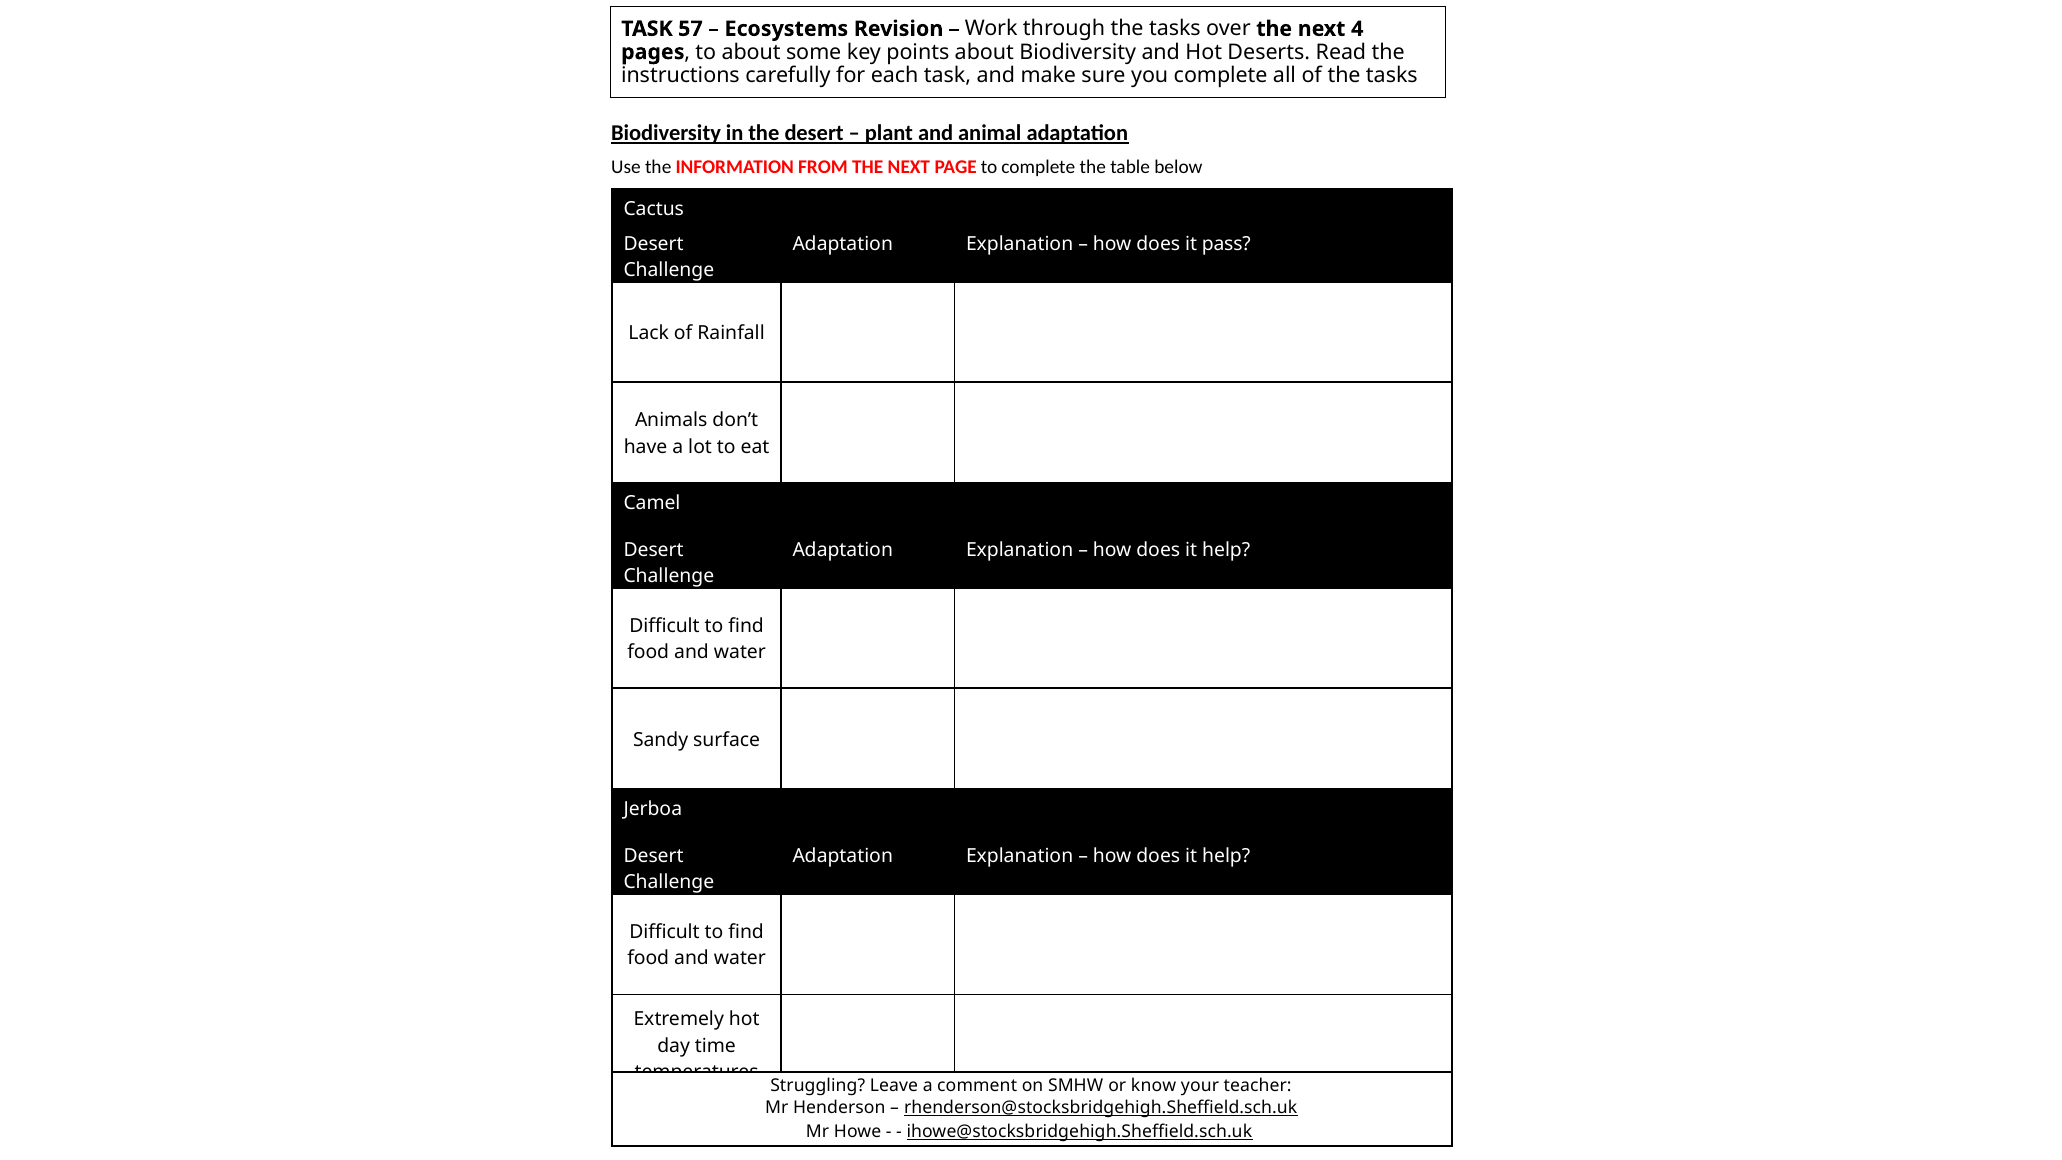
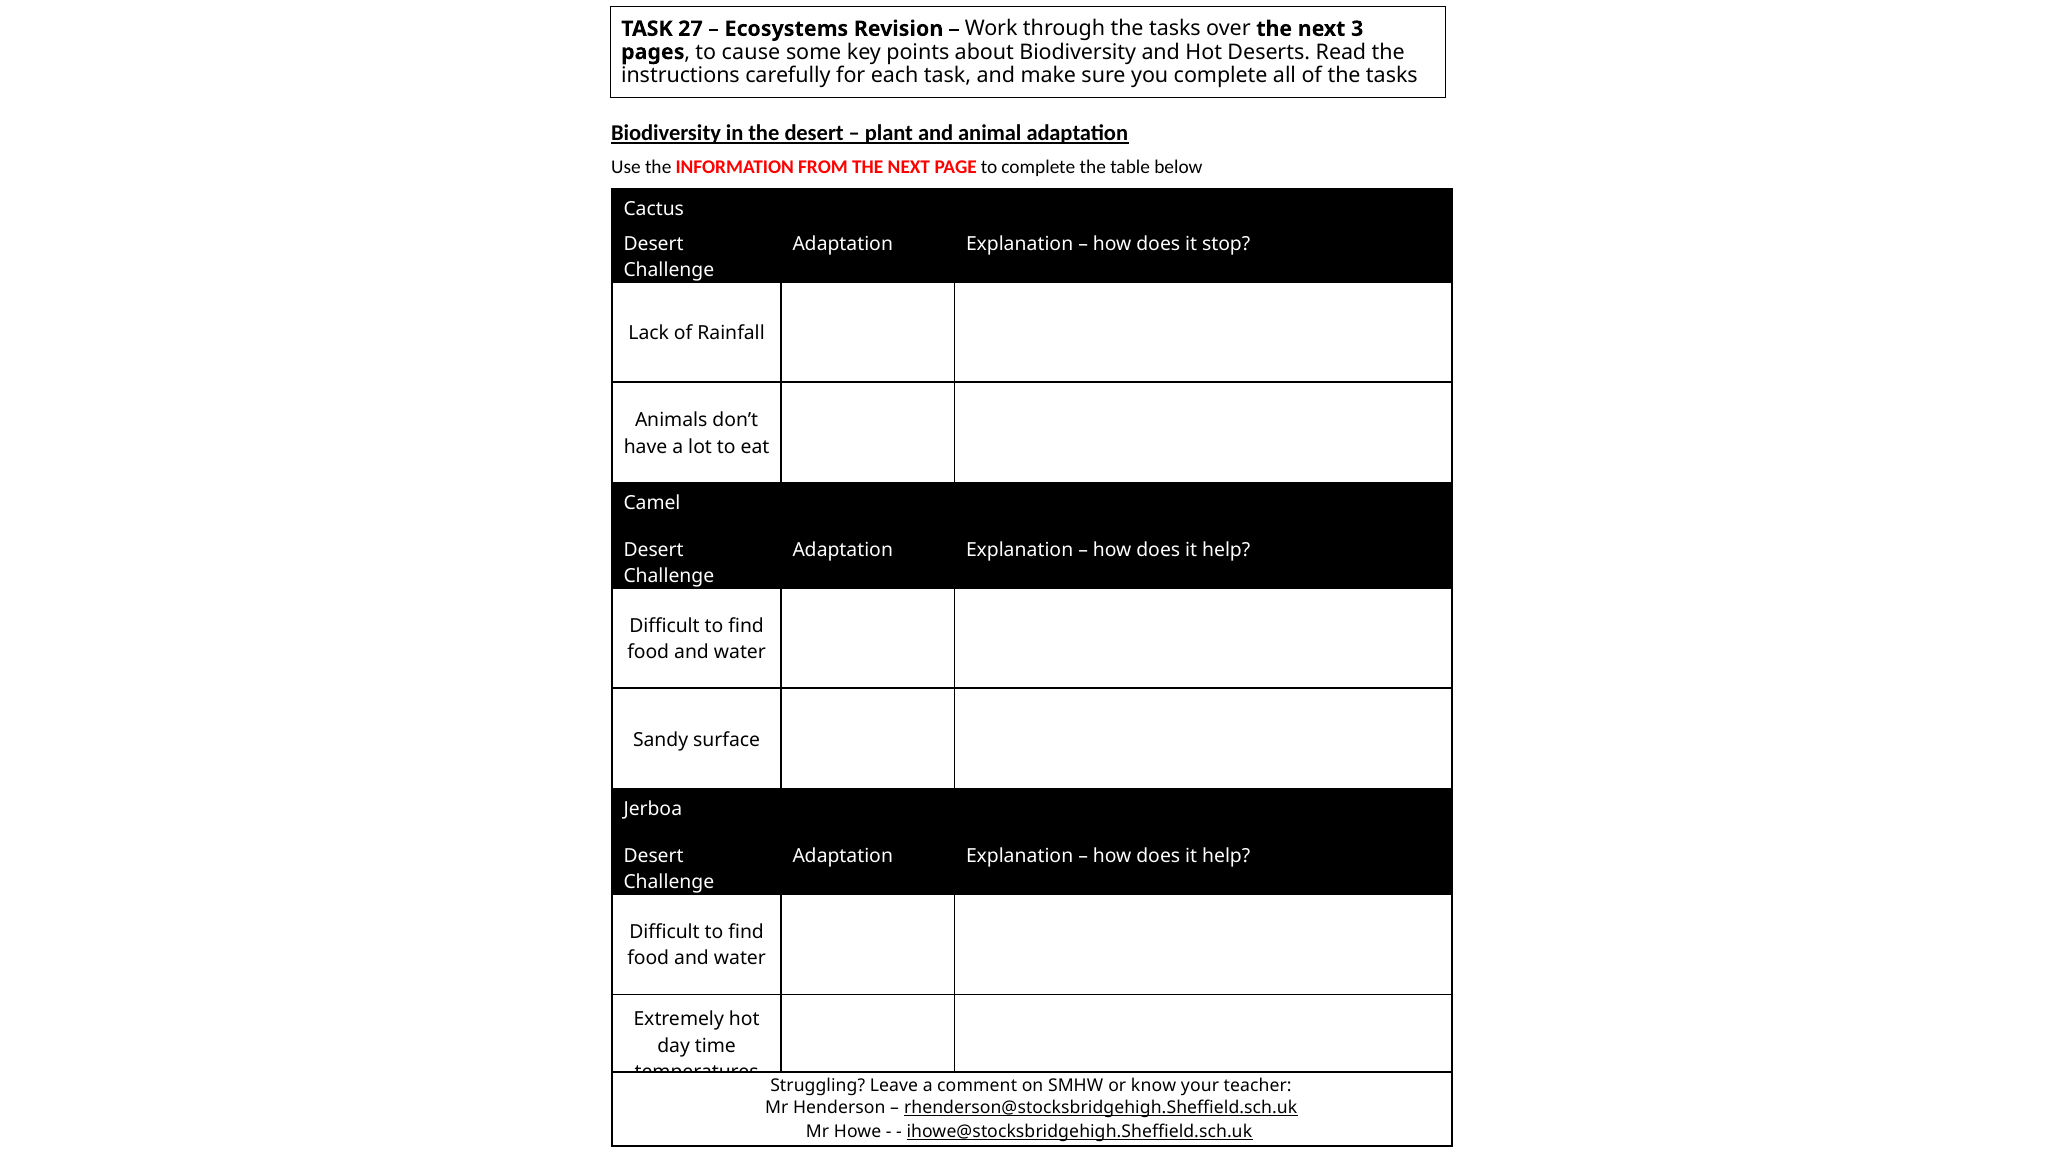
57: 57 -> 27
4: 4 -> 3
to about: about -> cause
pass: pass -> stop
